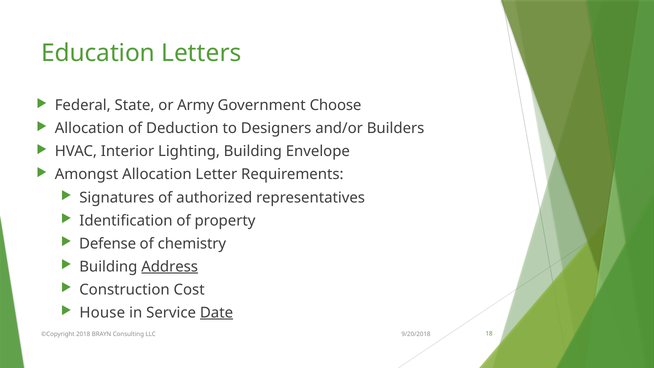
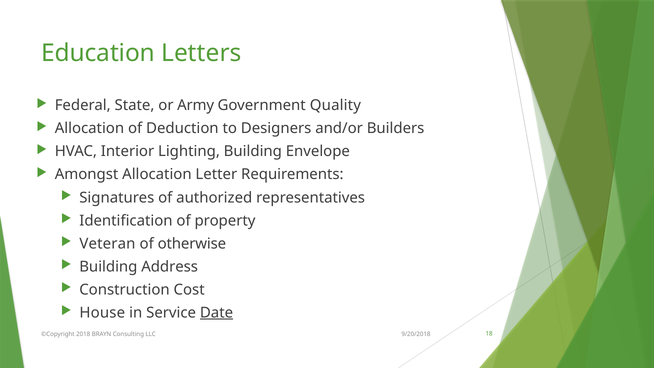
Choose: Choose -> Quality
Defense: Defense -> Veteran
chemistry: chemistry -> otherwise
Address underline: present -> none
